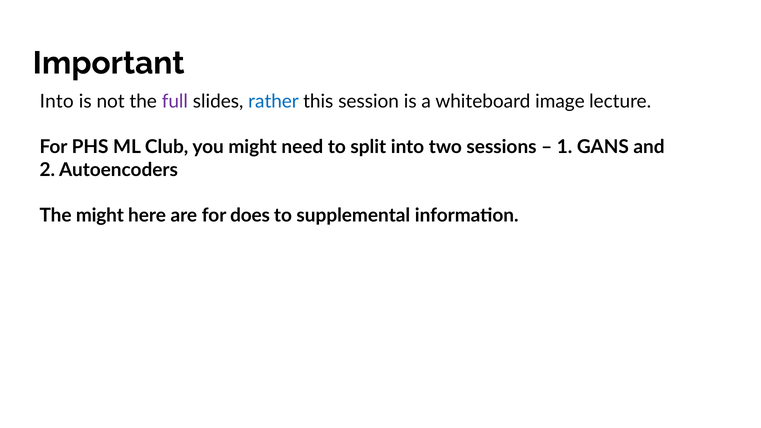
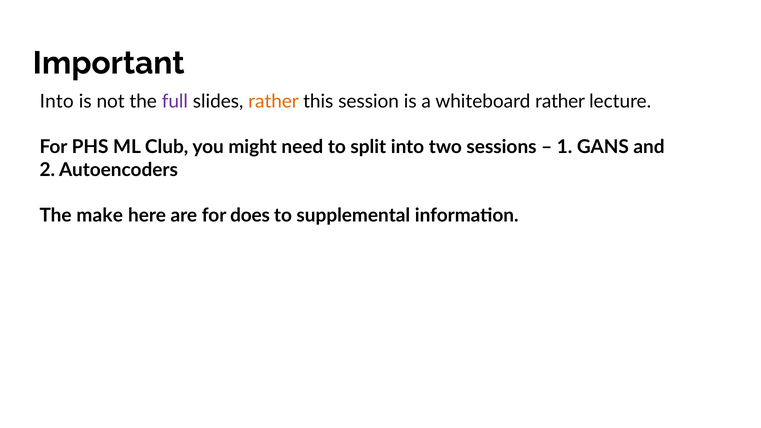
rather at (273, 101) colour: blue -> orange
whiteboard image: image -> rather
The might: might -> make
